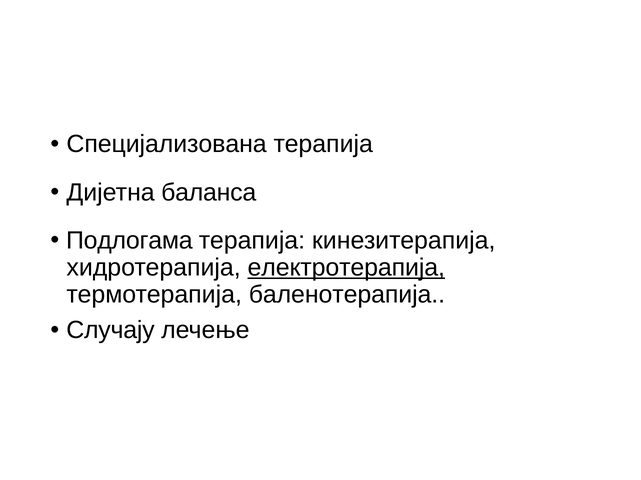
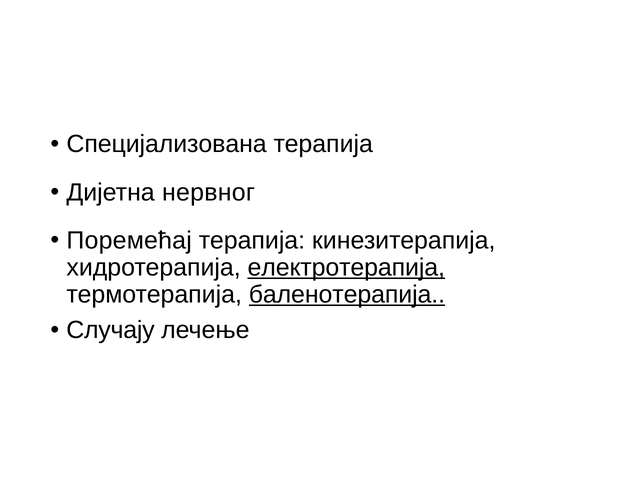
баланса: баланса -> нервног
Подлогама: Подлогама -> Поремећај
баленотерапија underline: none -> present
